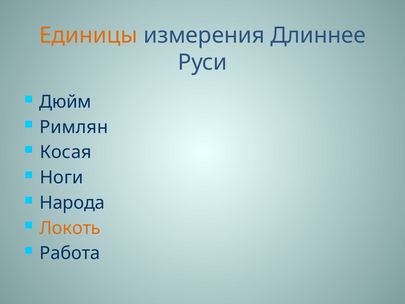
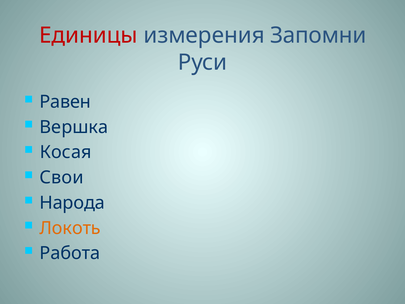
Единицы colour: orange -> red
Длиннее: Длиннее -> Запомни
Дюйм: Дюйм -> Равен
Римлян: Римлян -> Вершка
Ноги: Ноги -> Свои
